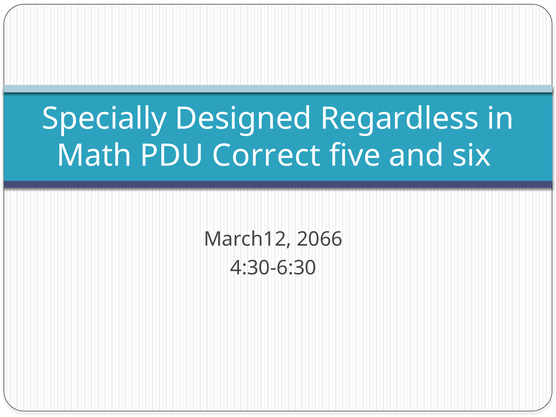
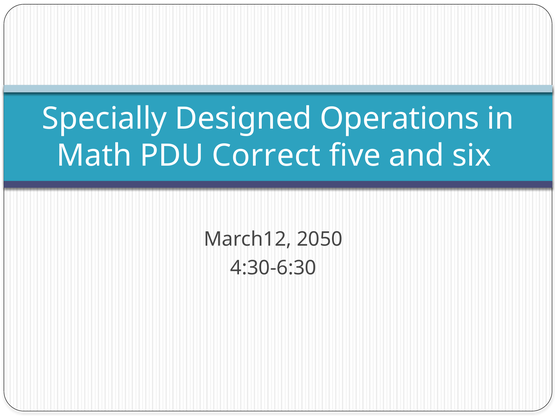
Regardless: Regardless -> Operations
2066: 2066 -> 2050
